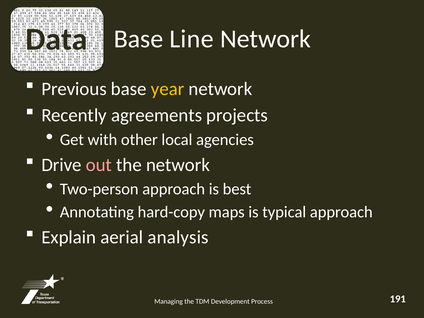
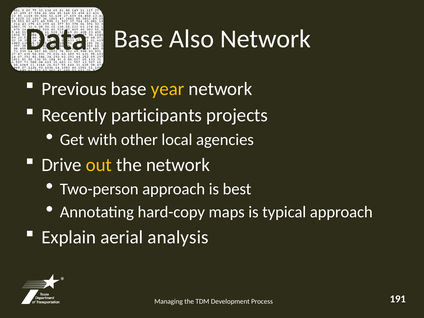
Line: Line -> Also
agreements: agreements -> participants
out colour: pink -> yellow
